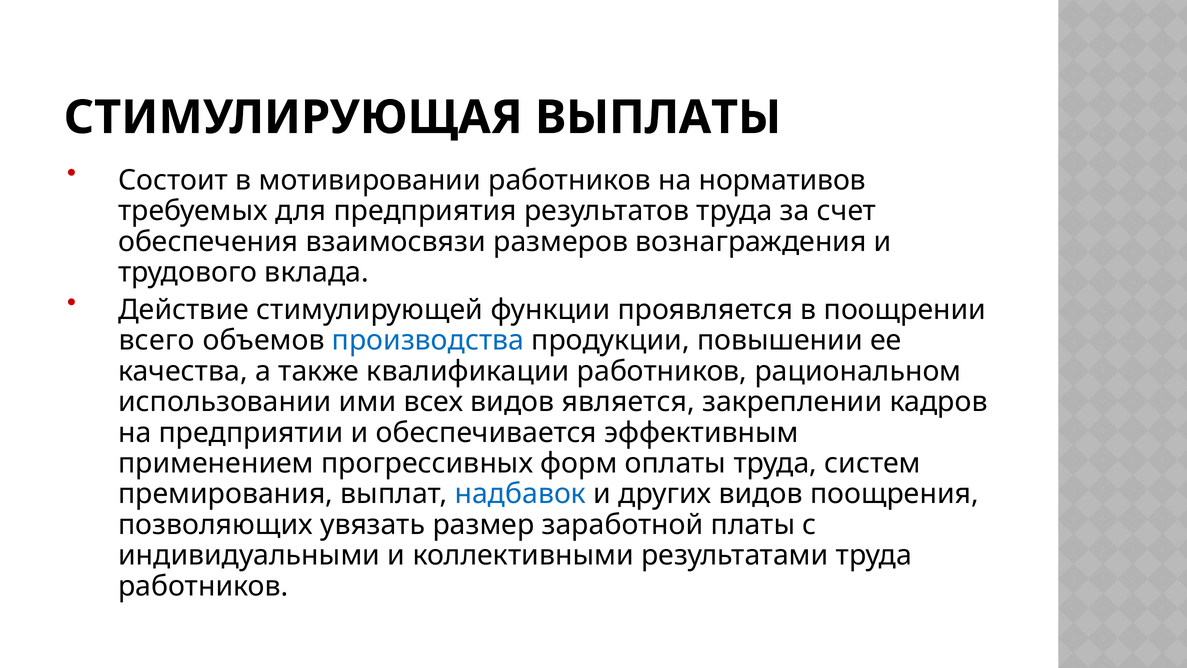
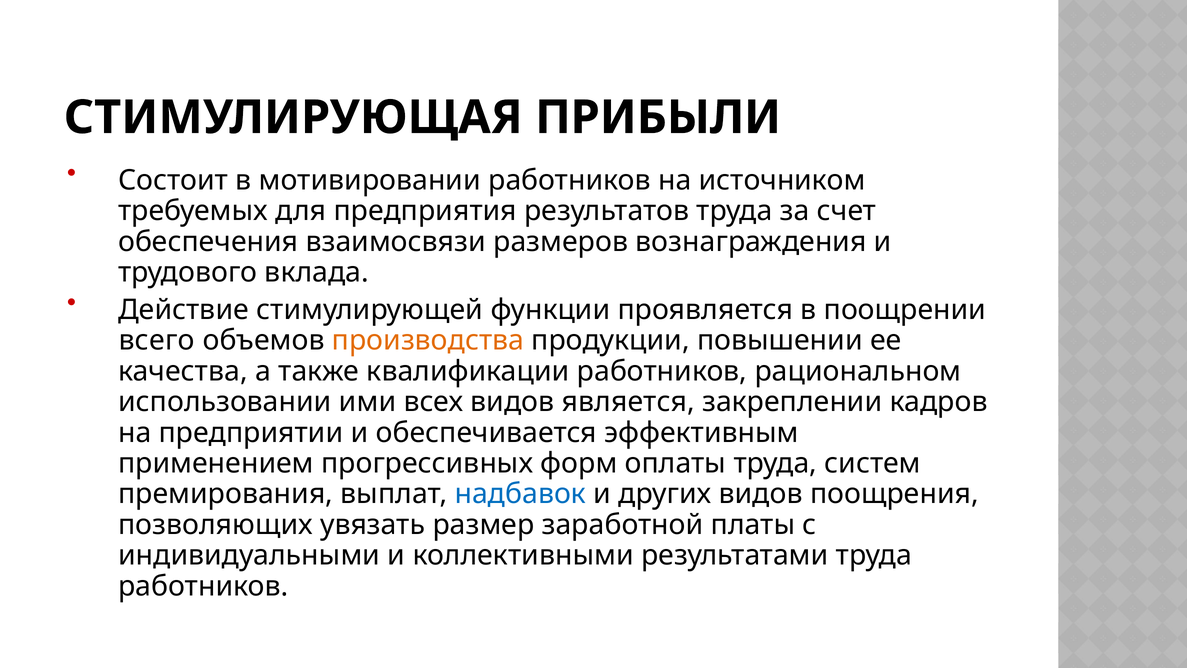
ВЫПЛАТЫ: ВЫПЛАТЫ -> ПРИБЫЛИ
нормативов: нормативов -> источником
производства colour: blue -> orange
